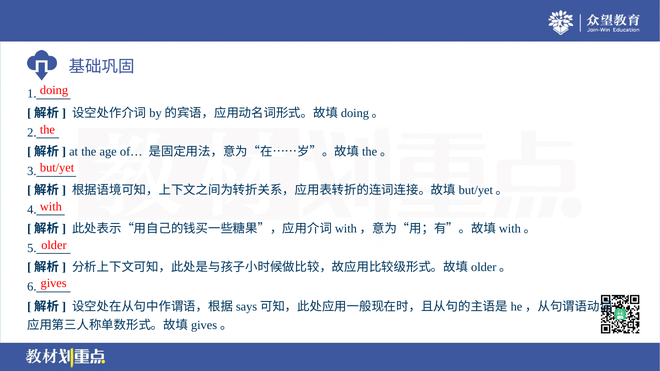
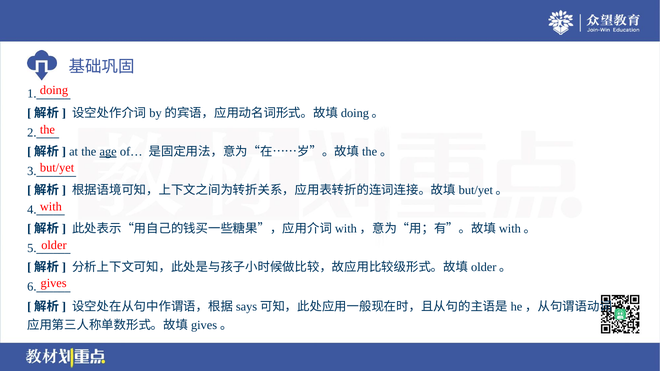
age underline: none -> present
